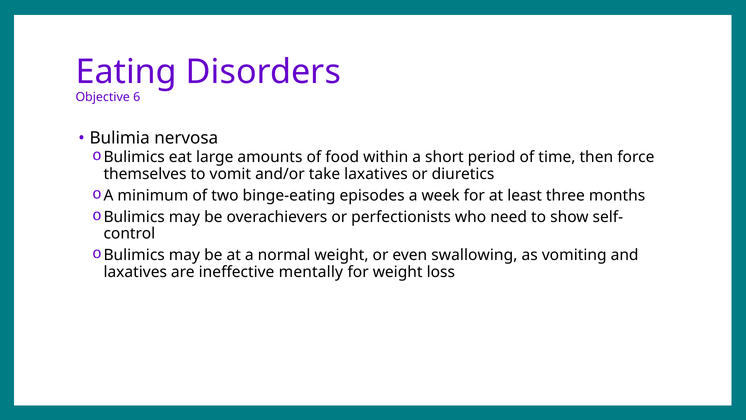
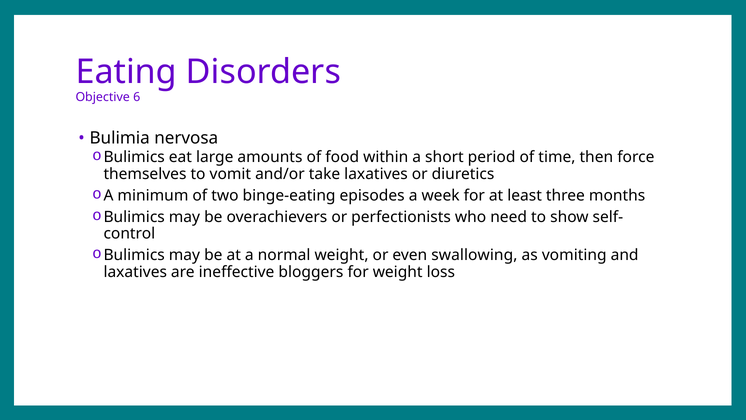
mentally: mentally -> bloggers
